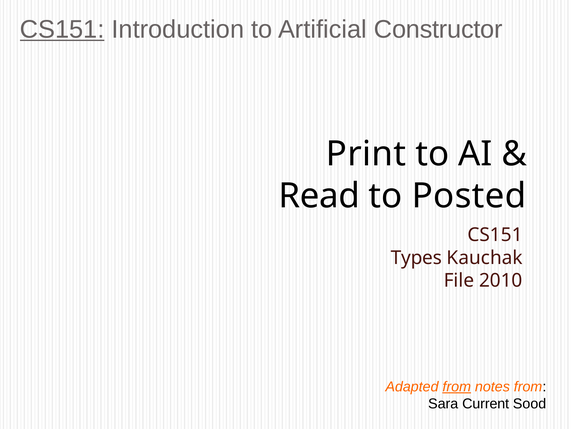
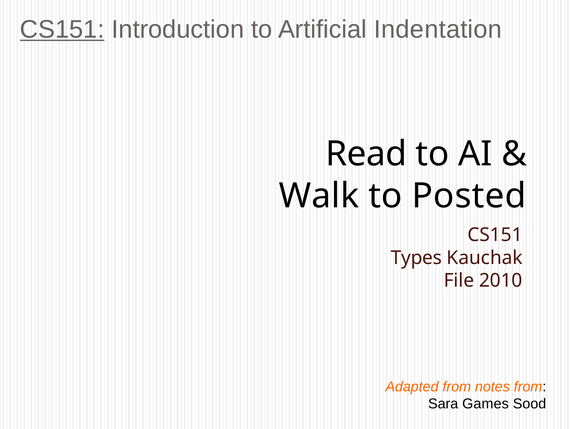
Constructor: Constructor -> Indentation
Print: Print -> Read
Read: Read -> Walk
from at (457, 386) underline: present -> none
Current: Current -> Games
